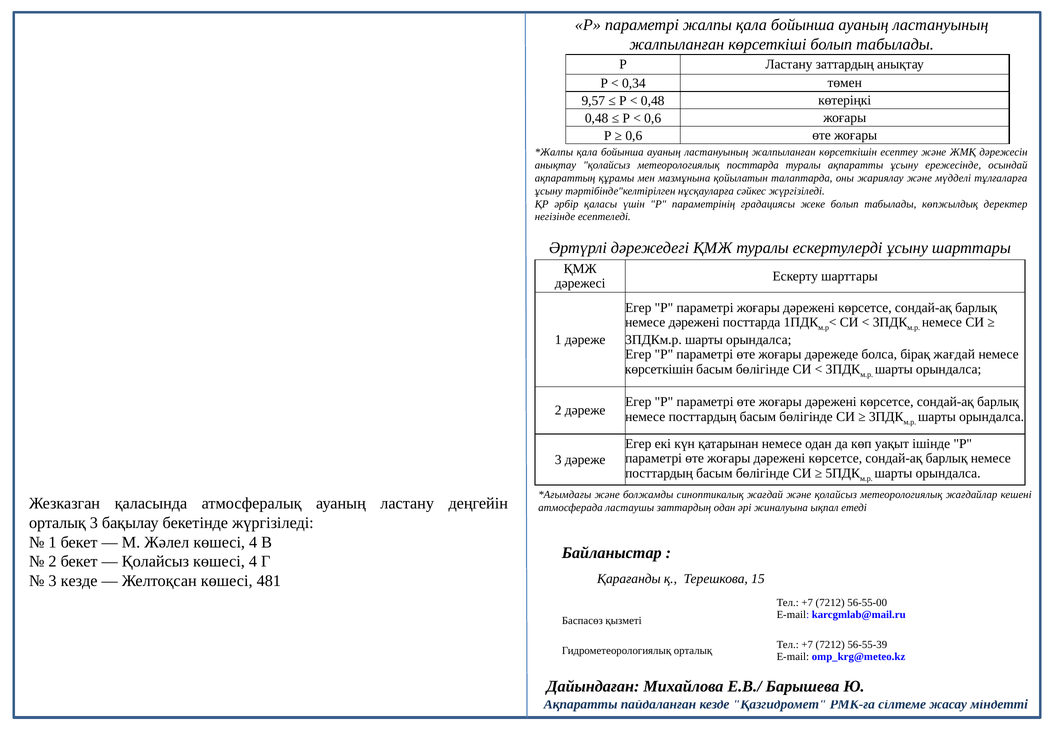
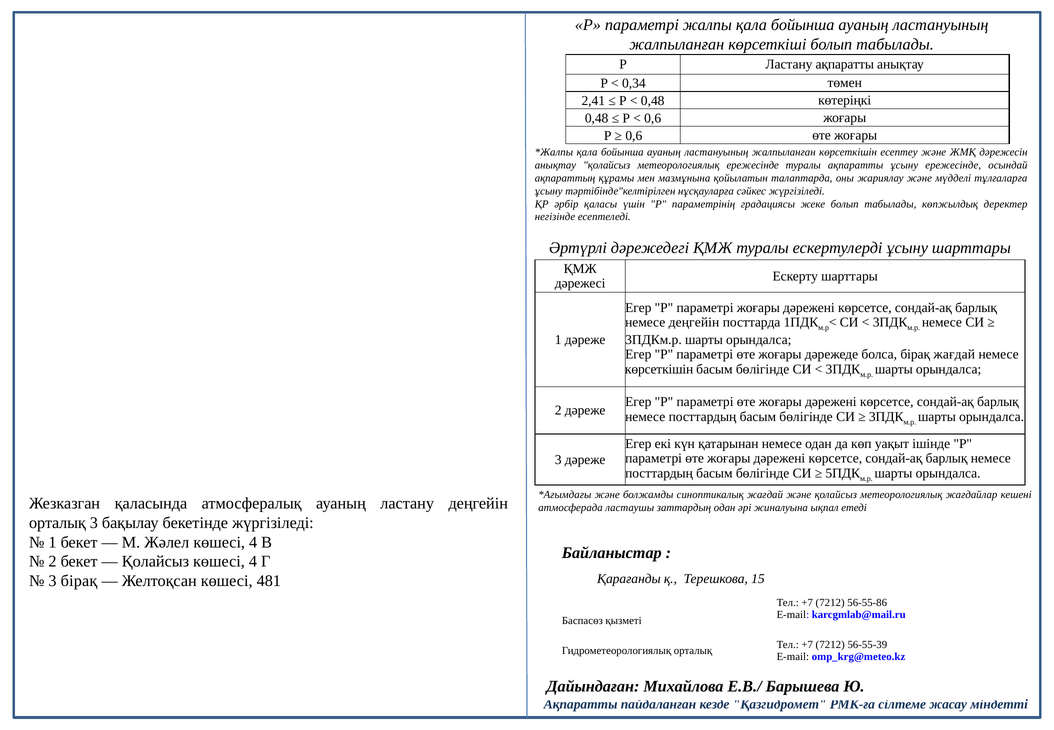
Ластану заттардың: заттардың -> ақпаратты
9,57: 9,57 -> 2,41
метеорологиялық посттарда: посттарда -> ережесінде
немесе дәрежені: дәрежені -> деңгейін
3 кезде: кезде -> бірақ
56-55-00: 56-55-00 -> 56-55-86
